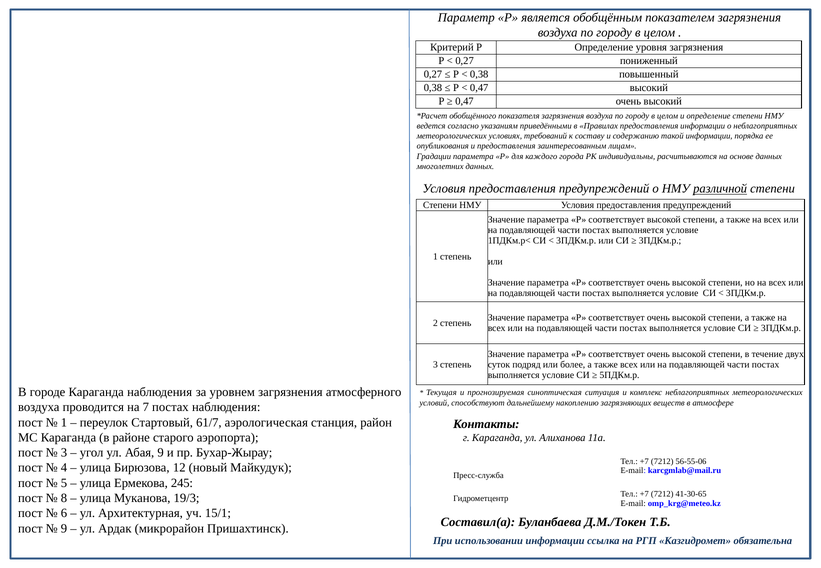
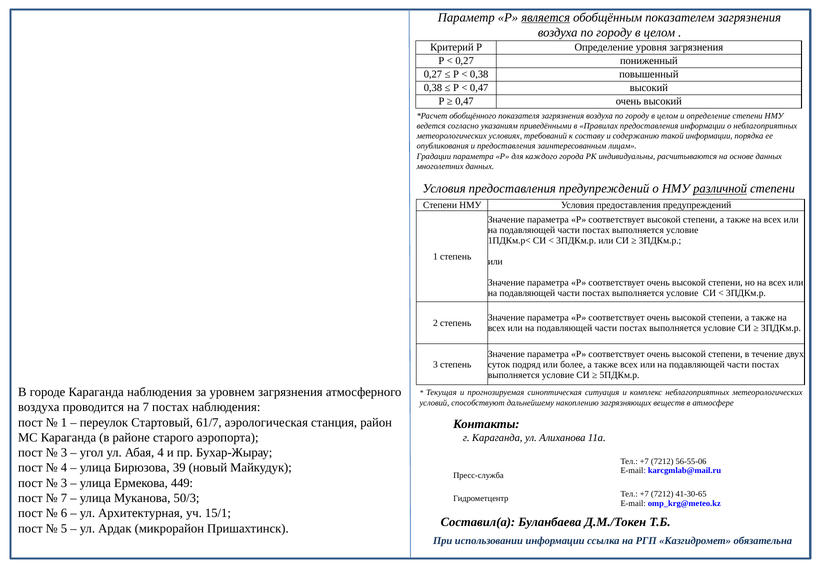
является underline: none -> present
Абая 9: 9 -> 4
12: 12 -> 39
5 at (64, 483): 5 -> 3
245: 245 -> 449
8 at (64, 498): 8 -> 7
19/3: 19/3 -> 50/3
9 at (64, 529): 9 -> 5
